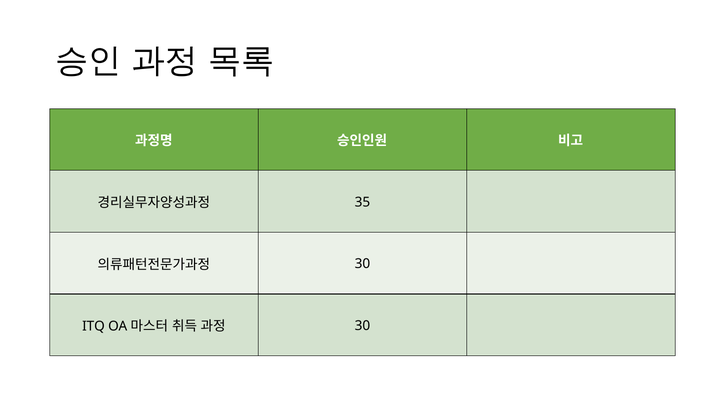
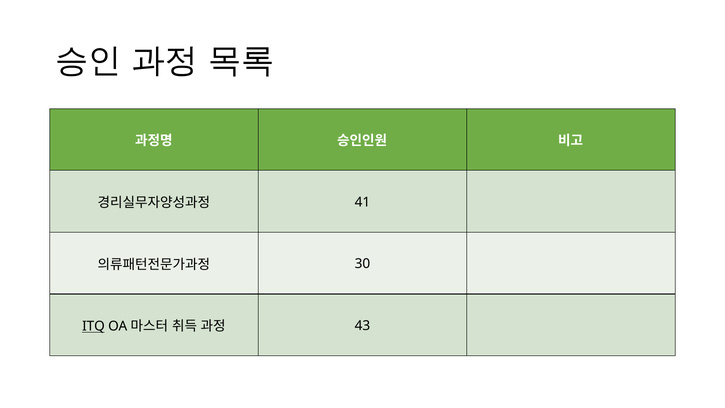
35: 35 -> 41
ITQ underline: none -> present
30 at (362, 326): 30 -> 43
